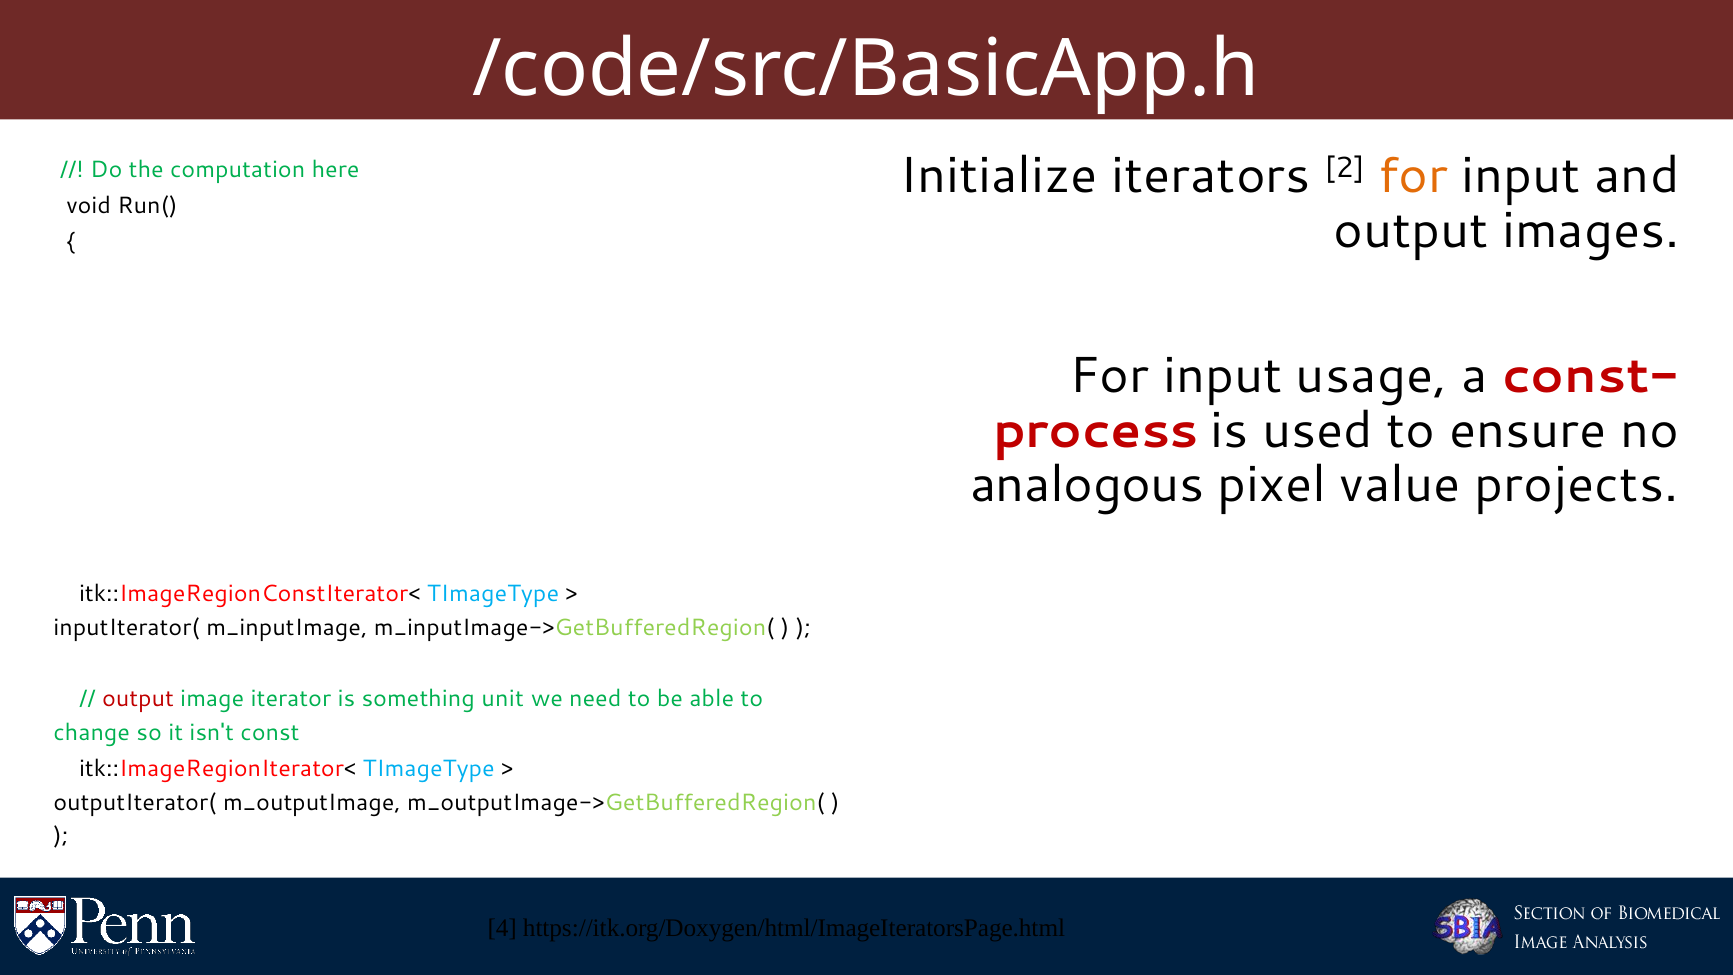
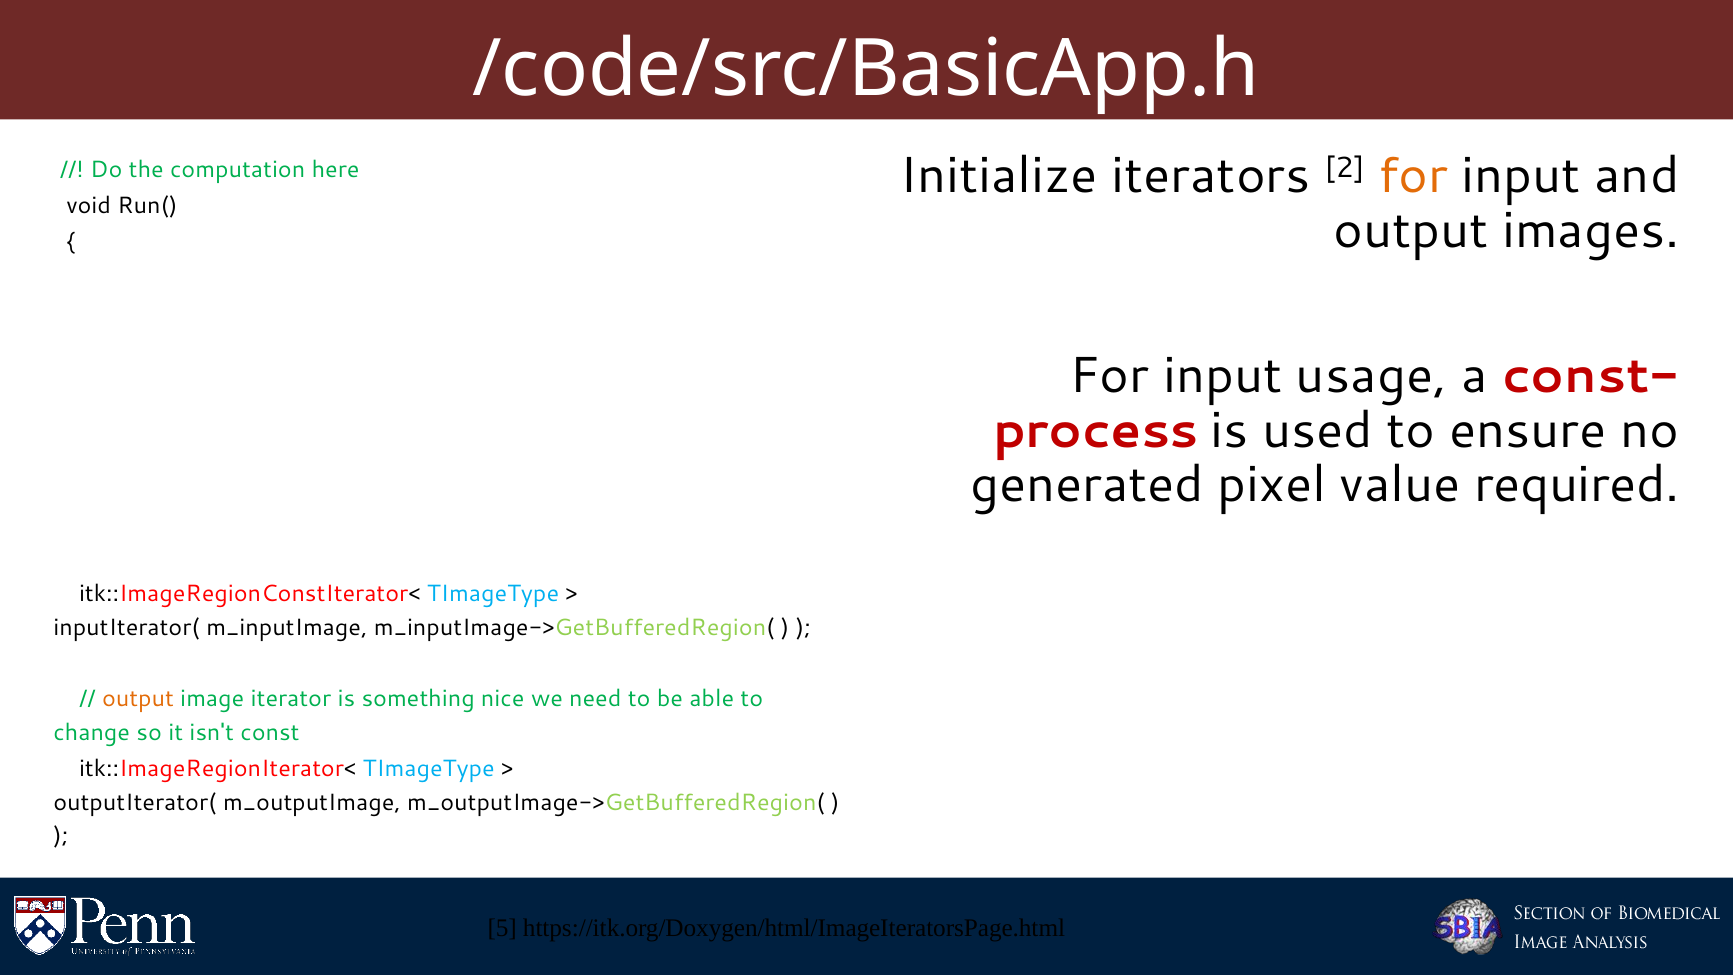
analogous: analogous -> generated
projects: projects -> required
output at (138, 699) colour: red -> orange
unit: unit -> nice
4: 4 -> 5
